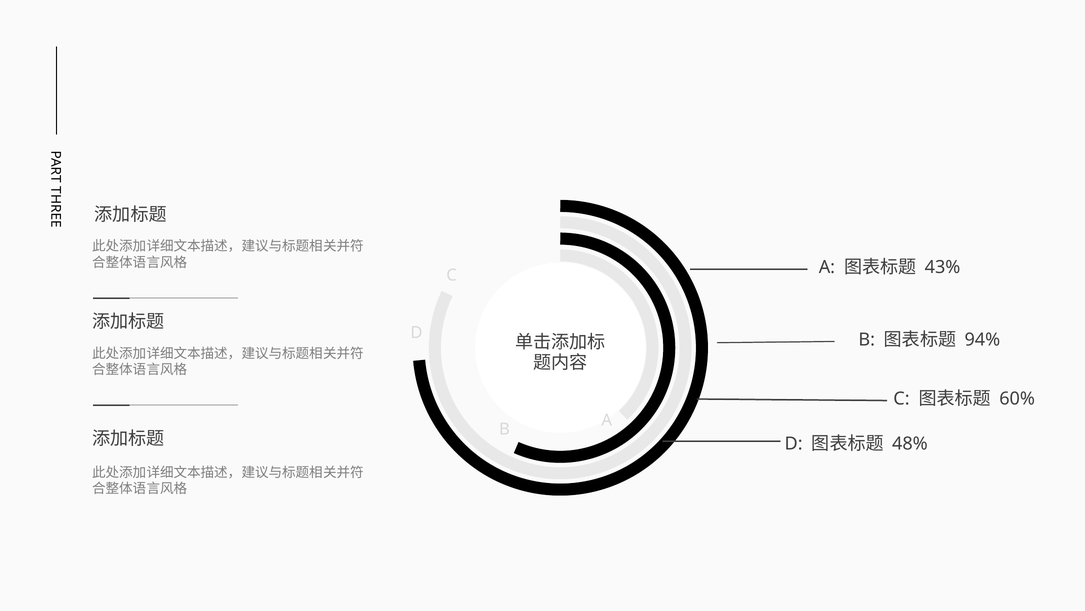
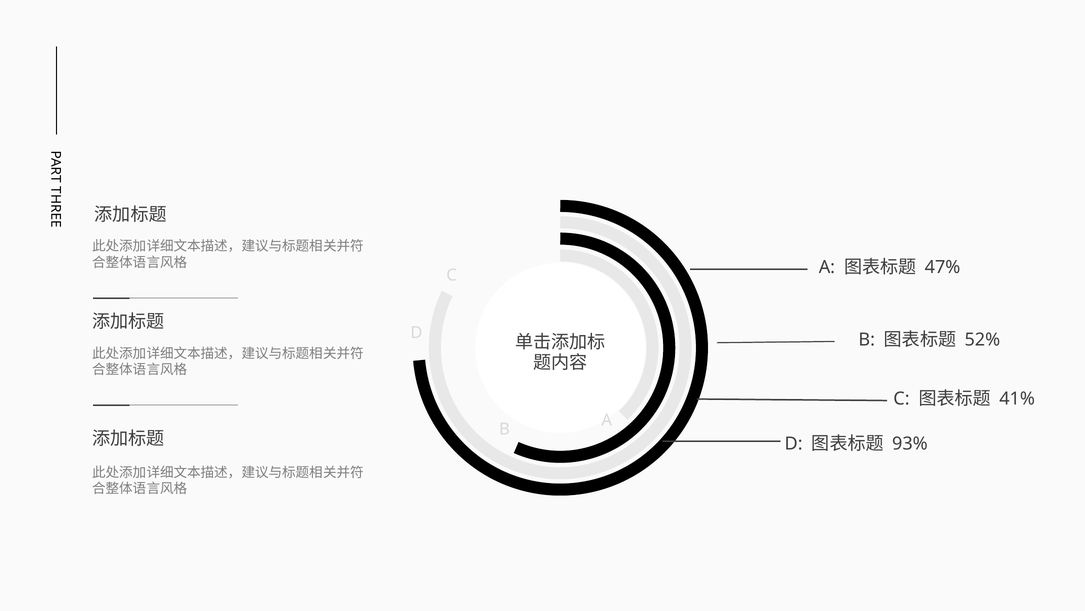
43%: 43% -> 47%
94%: 94% -> 52%
60%: 60% -> 41%
48%: 48% -> 93%
